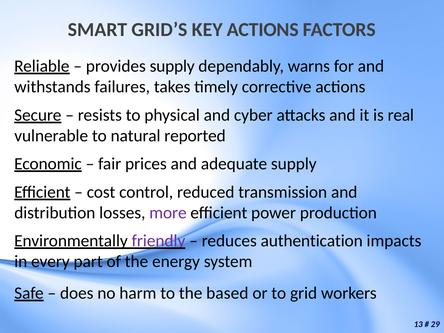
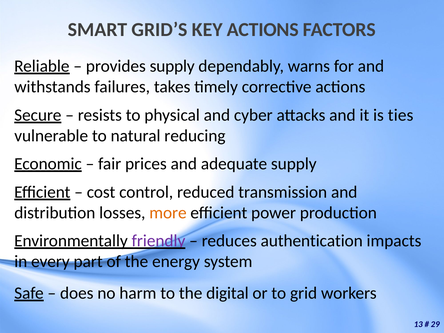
real: real -> ties
reported: reported -> reducing
more colour: purple -> orange
based: based -> digital
